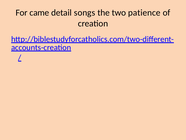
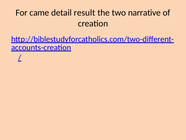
songs: songs -> result
patience: patience -> narrative
